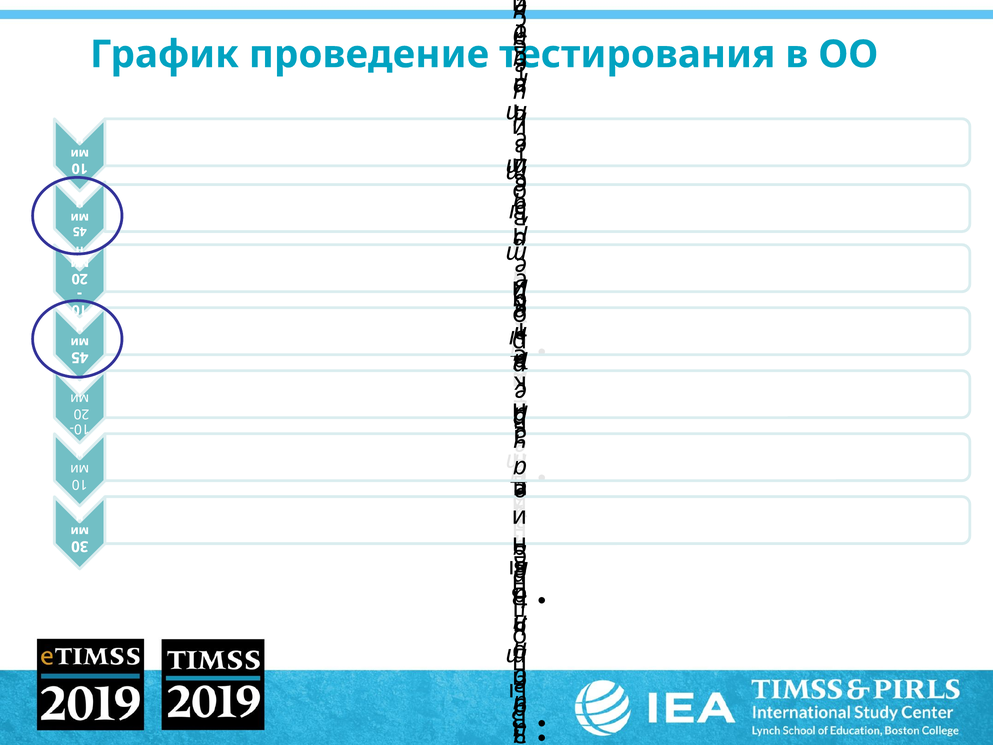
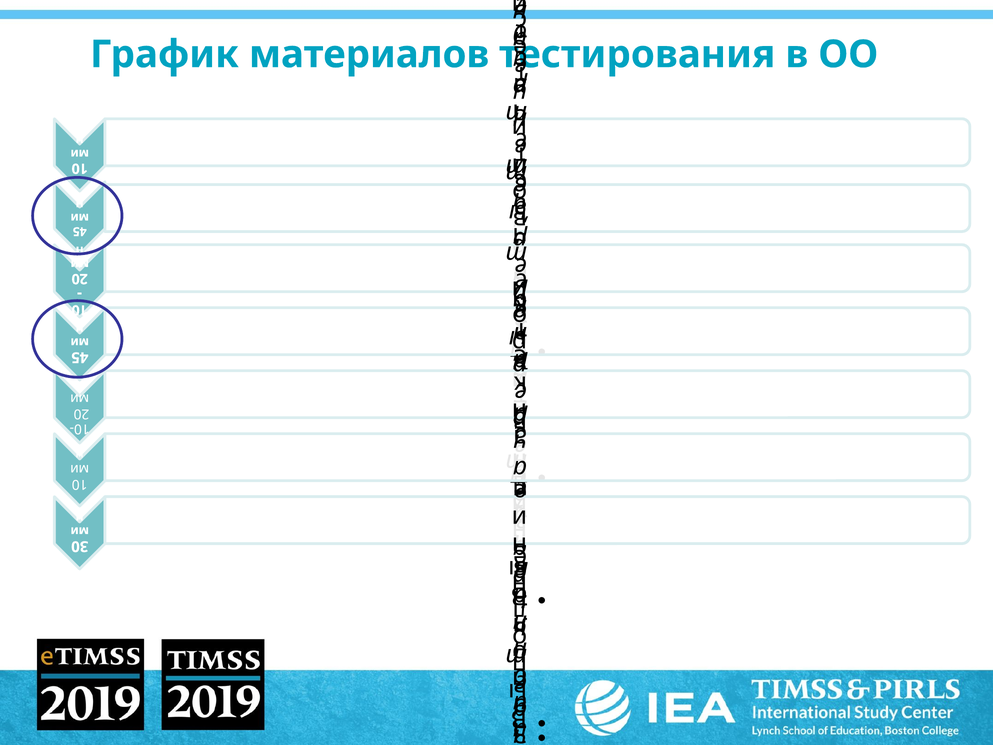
проведение: проведение -> материалов
